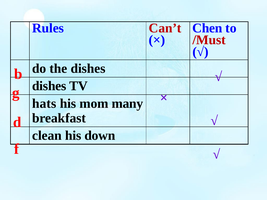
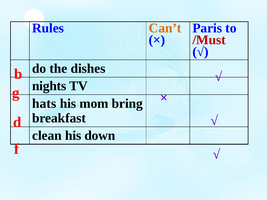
Can’t colour: red -> orange
Chen: Chen -> Paris
dishes at (49, 86): dishes -> nights
many: many -> bring
